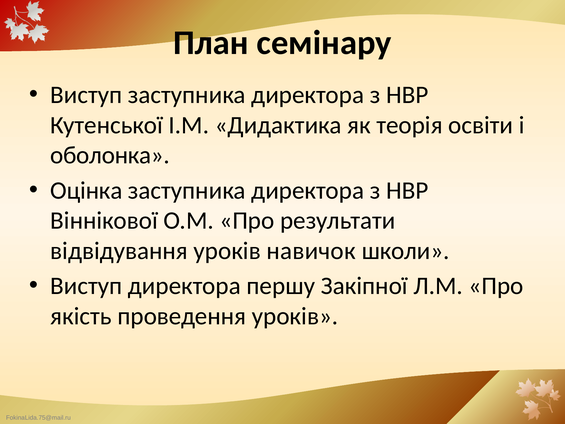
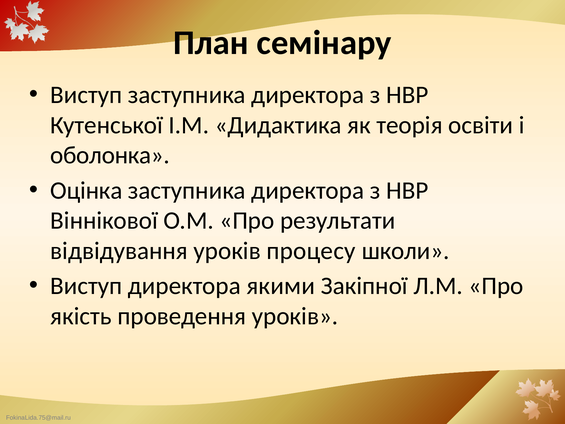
навичок: навичок -> процесу
першу: першу -> якими
